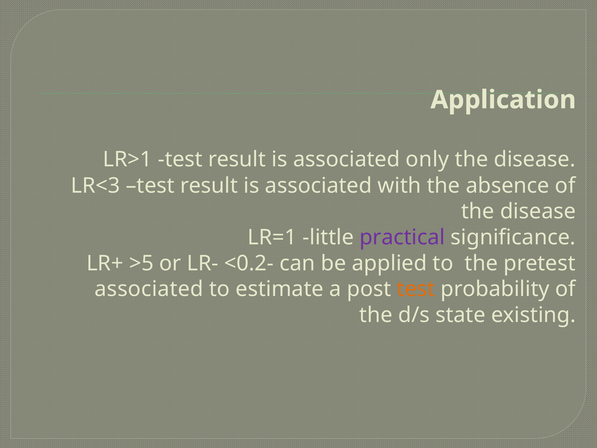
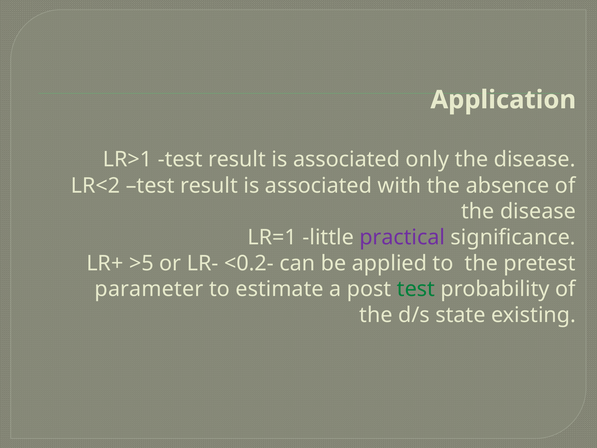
LR<3: LR<3 -> LR<2
associated at (149, 289): associated -> parameter
test at (416, 289) colour: orange -> green
